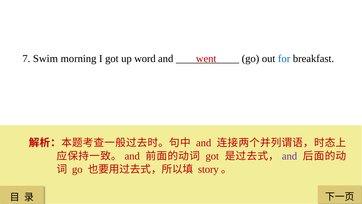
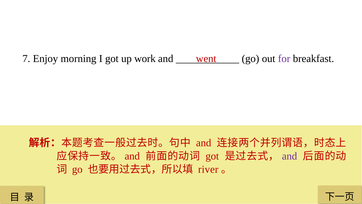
Swim: Swim -> Enjoy
word: word -> work
for colour: blue -> purple
story: story -> river
